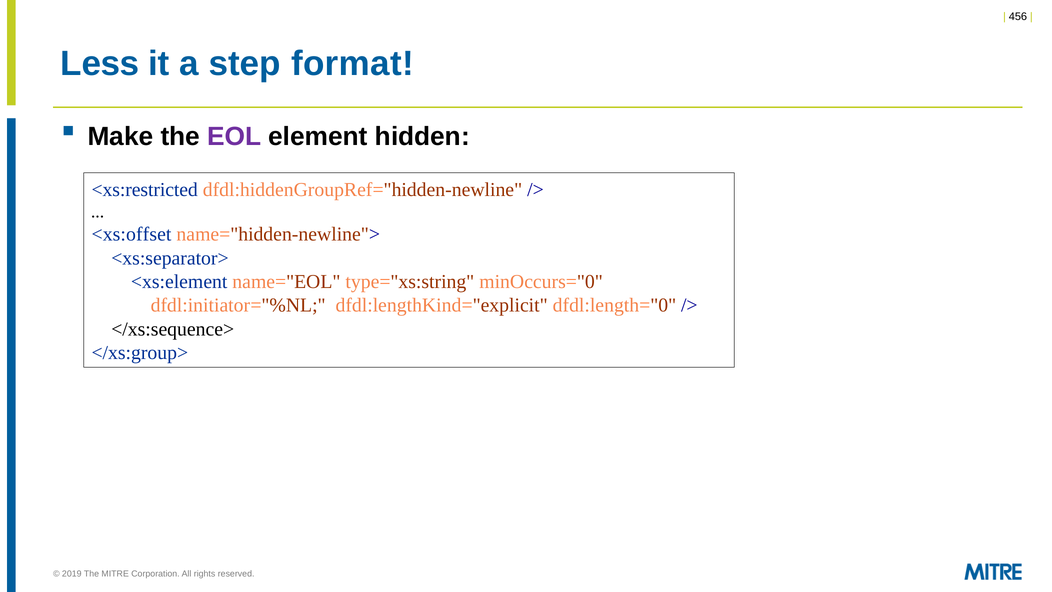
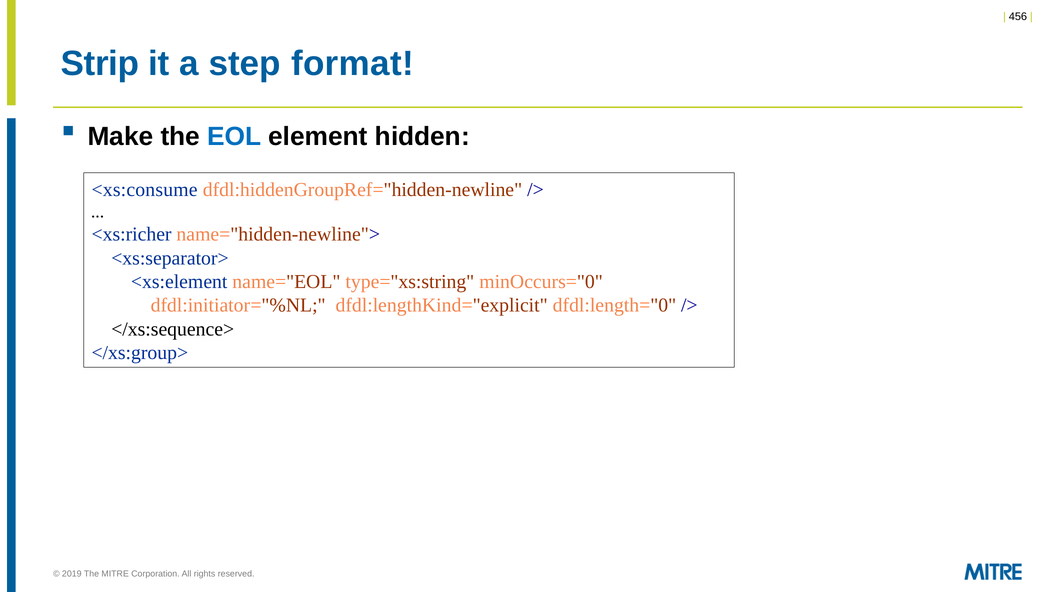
Less: Less -> Strip
EOL colour: purple -> blue
<xs:restricted: <xs:restricted -> <xs:consume
<xs:offset: <xs:offset -> <xs:richer
